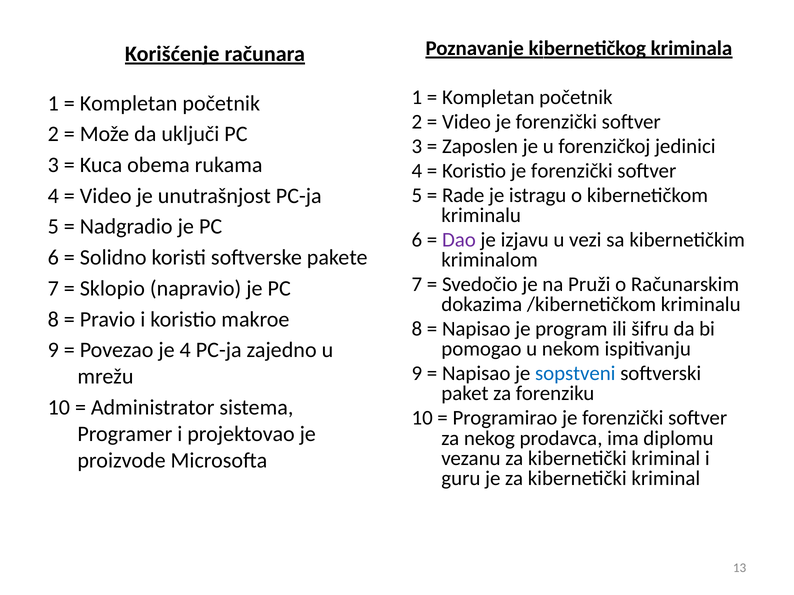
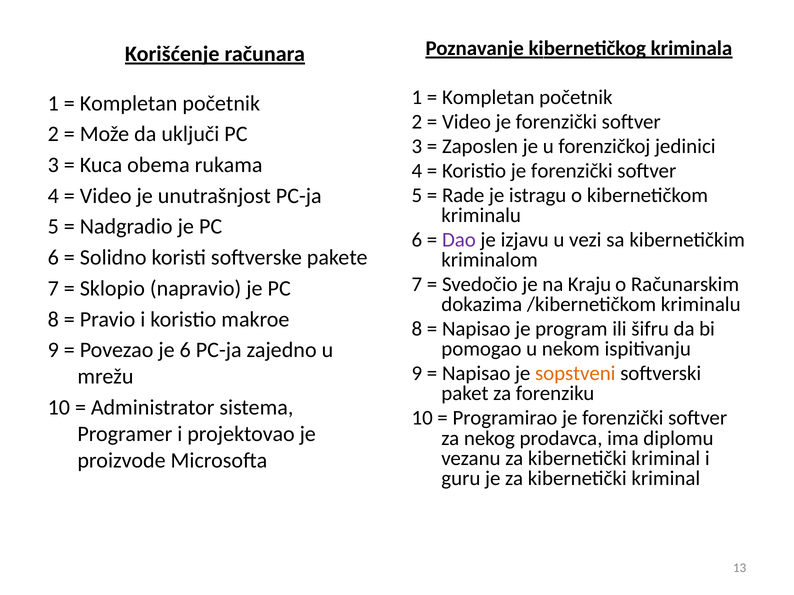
Pruži: Pruži -> Kraju
je 4: 4 -> 6
sopstveni colour: blue -> orange
